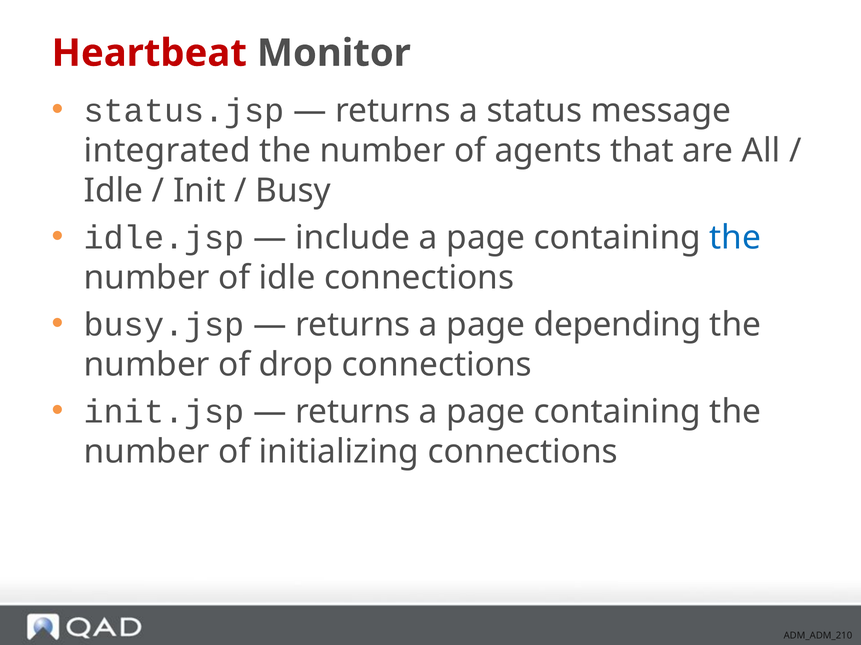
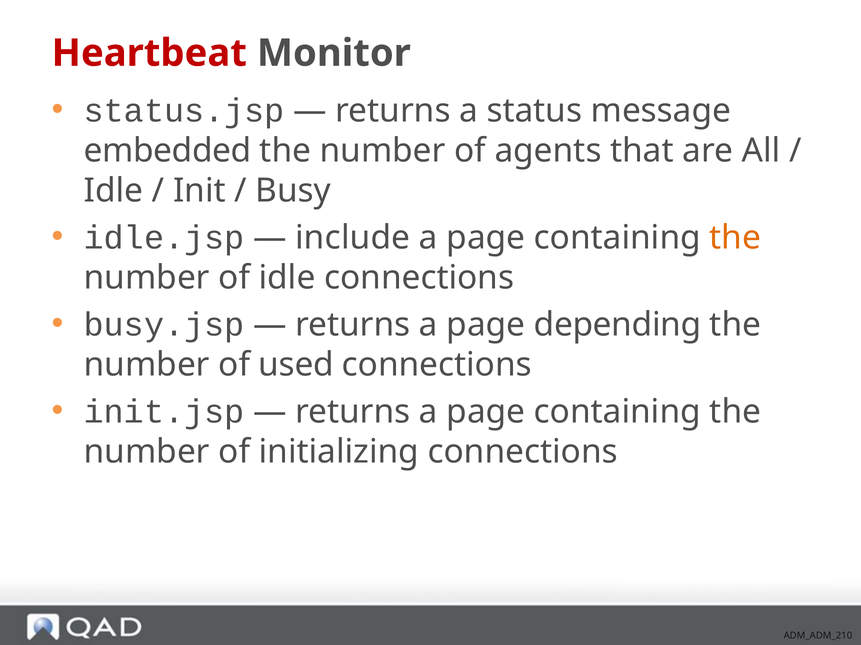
integrated: integrated -> embedded
the at (735, 238) colour: blue -> orange
drop: drop -> used
